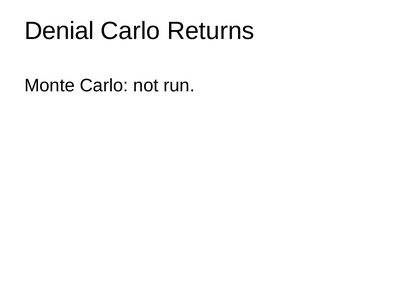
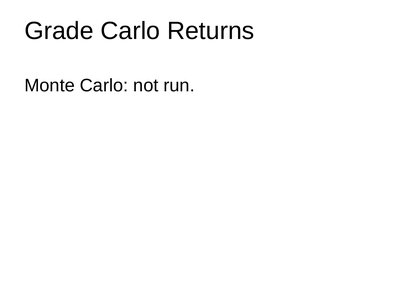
Denial: Denial -> Grade
